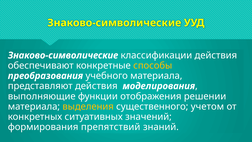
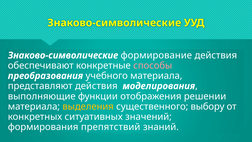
классификации: классификации -> формирование
способы colour: yellow -> pink
учетом: учетом -> выбору
